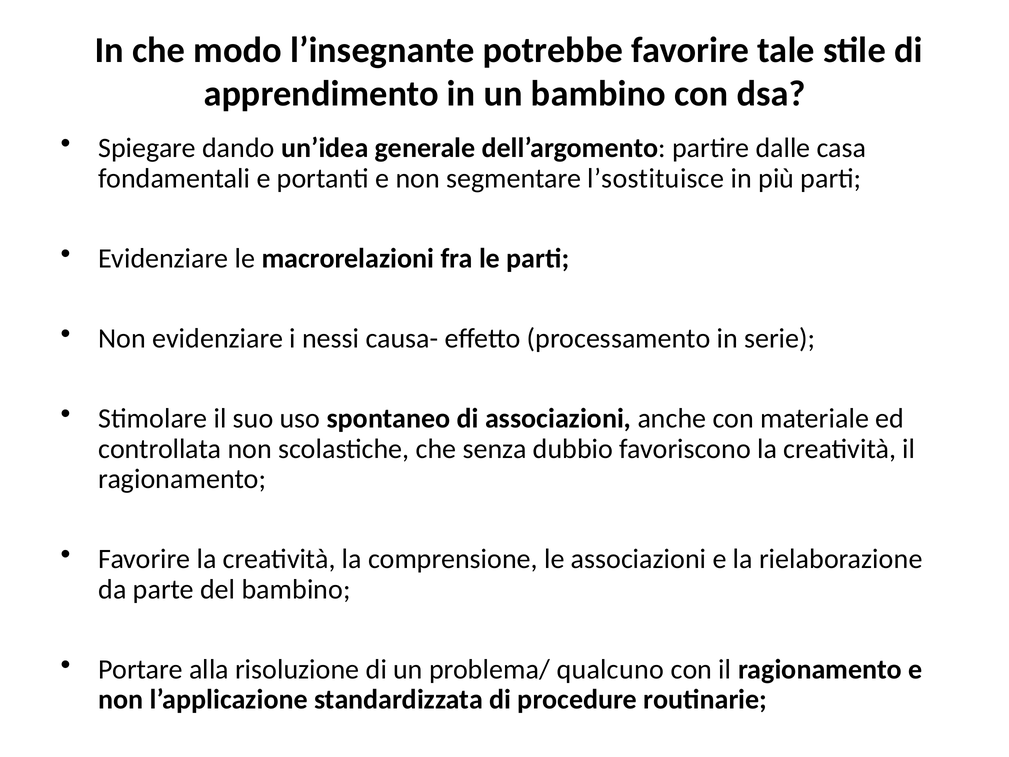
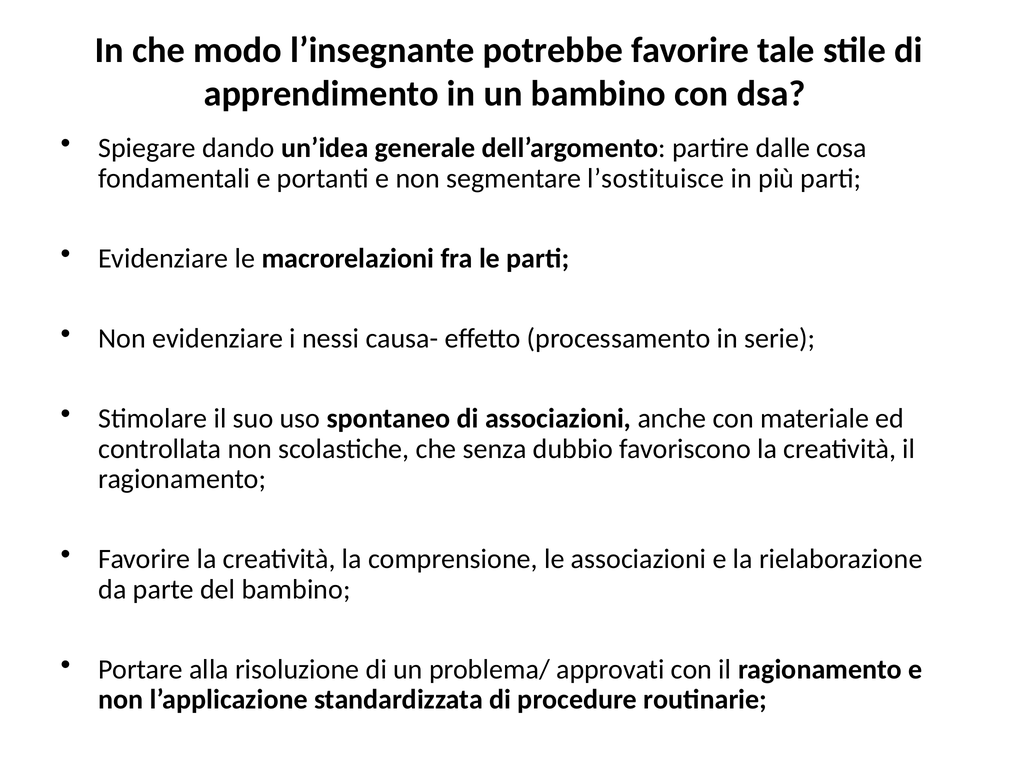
casa: casa -> cosa
qualcuno: qualcuno -> approvati
